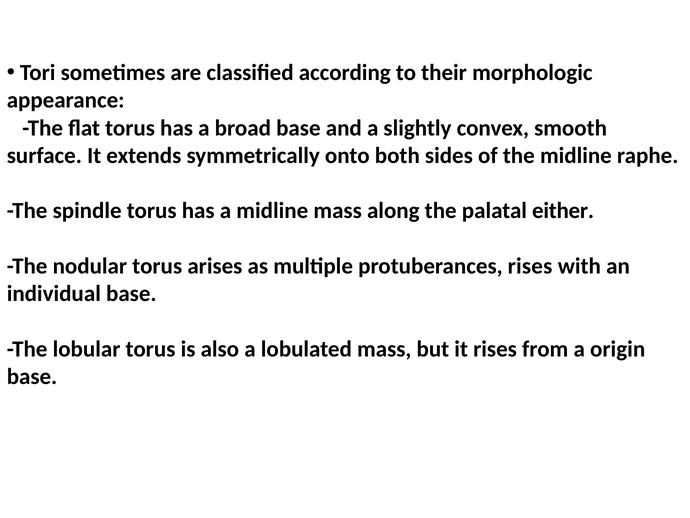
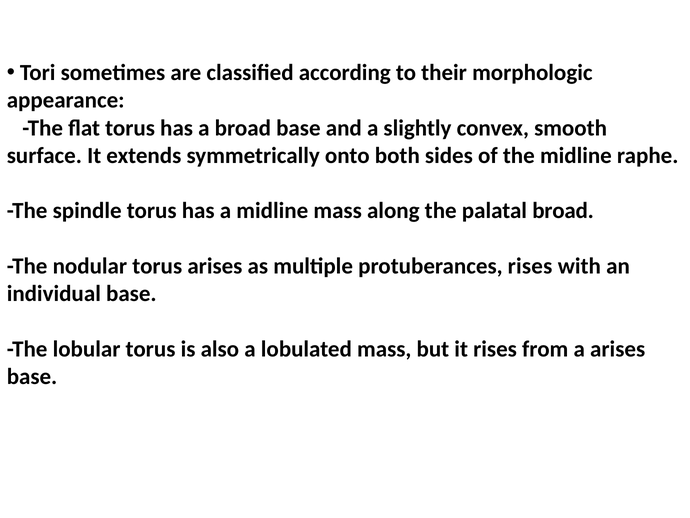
palatal either: either -> broad
a origin: origin -> arises
